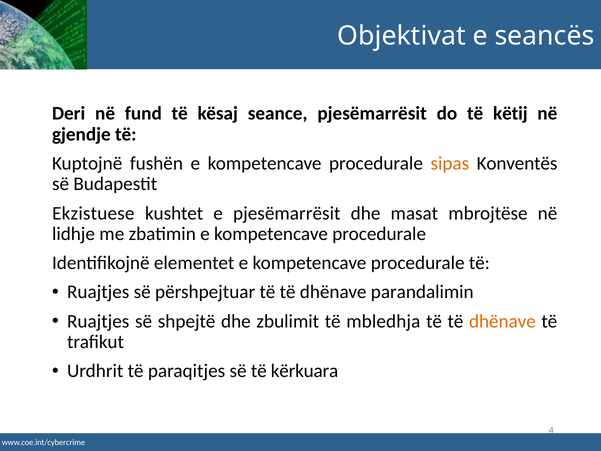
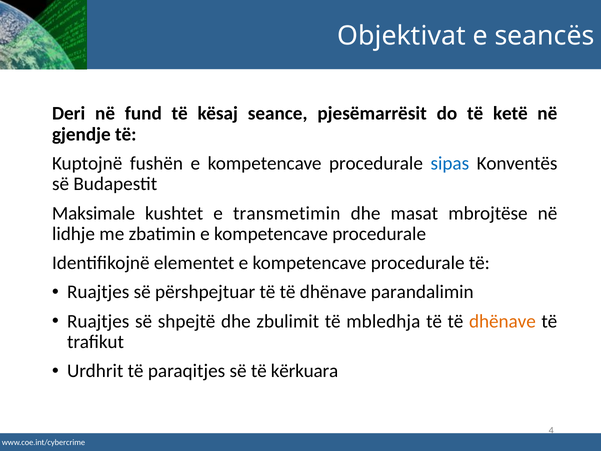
këtij: këtij -> ketë
sipas colour: orange -> blue
Ekzistuese: Ekzistuese -> Maksimale
e pjesëmarrësit: pjesëmarrësit -> transmetimin
